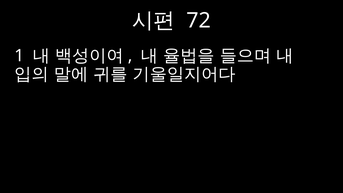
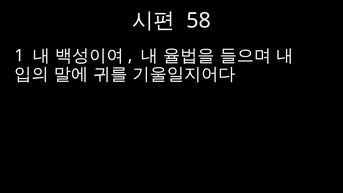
72: 72 -> 58
